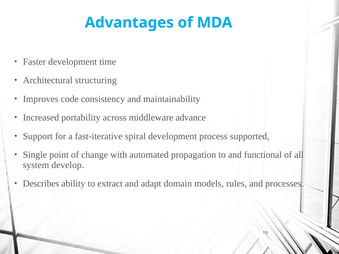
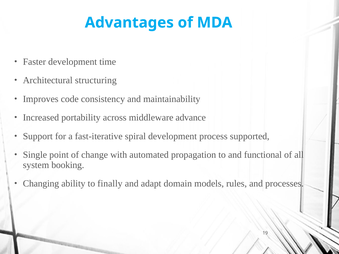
develop: develop -> booking
Describes: Describes -> Changing
extract: extract -> finally
